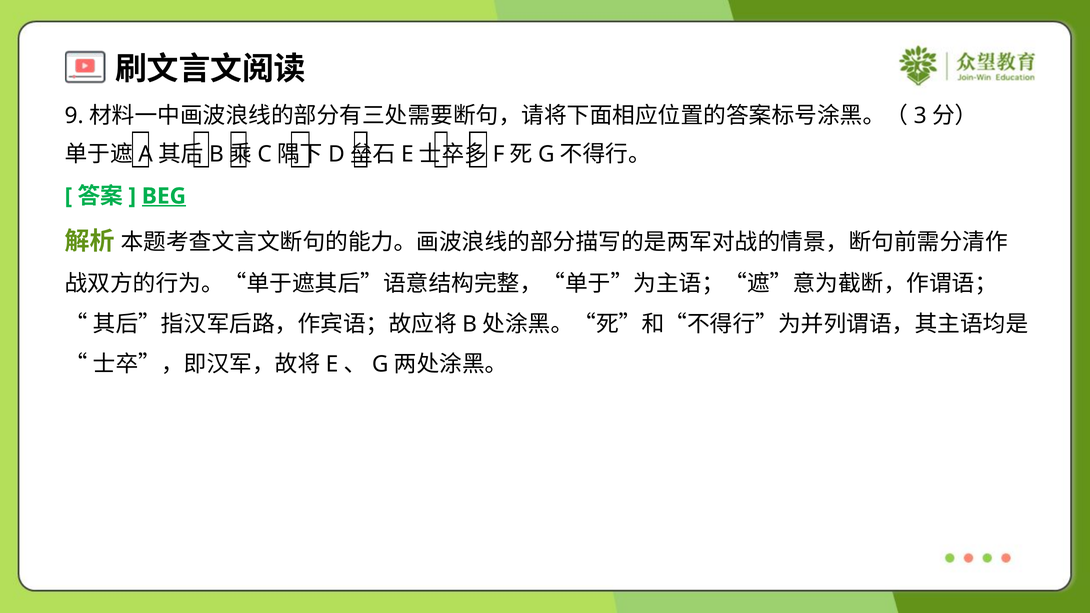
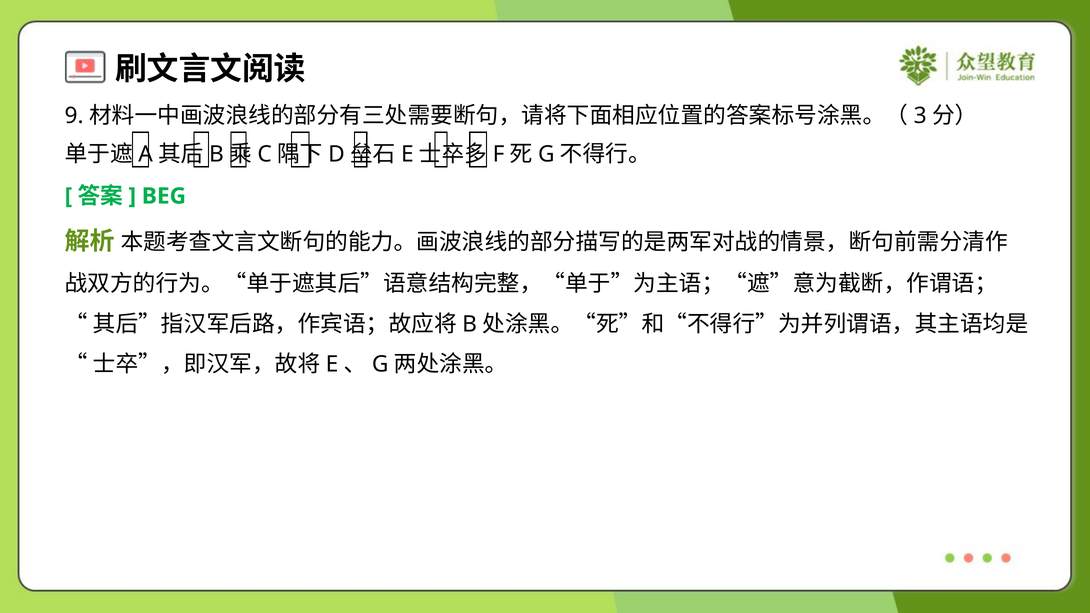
BEG underline: present -> none
